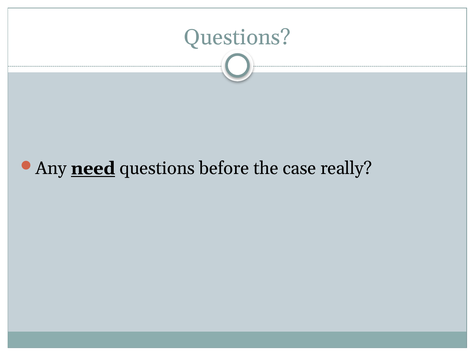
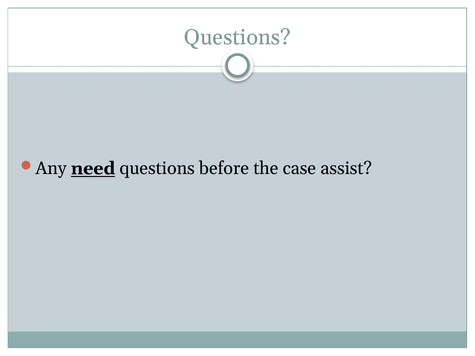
really: really -> assist
